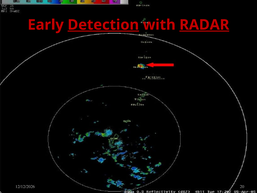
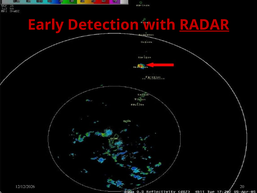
Detection underline: present -> none
